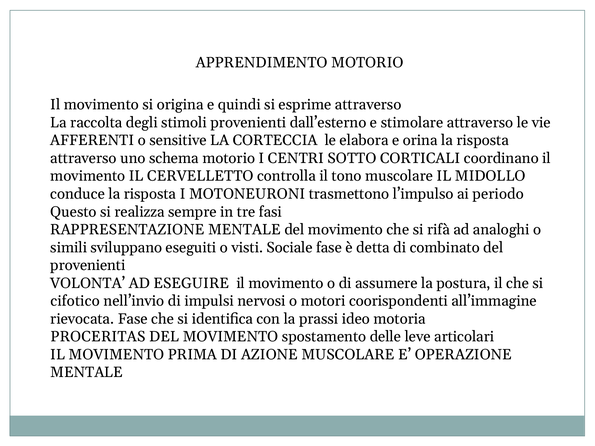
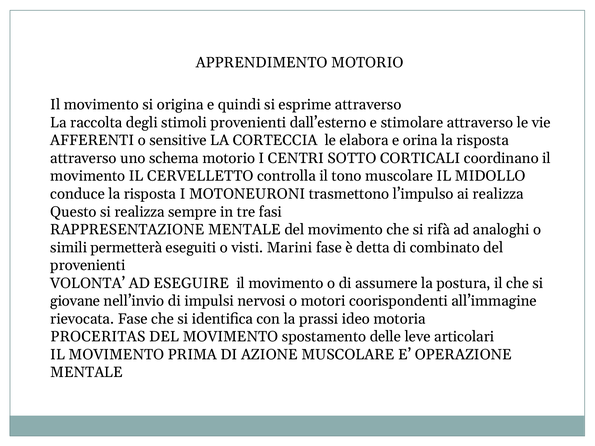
ai periodo: periodo -> realizza
sviluppano: sviluppano -> permetterà
Sociale: Sociale -> Marini
cifotico: cifotico -> giovane
